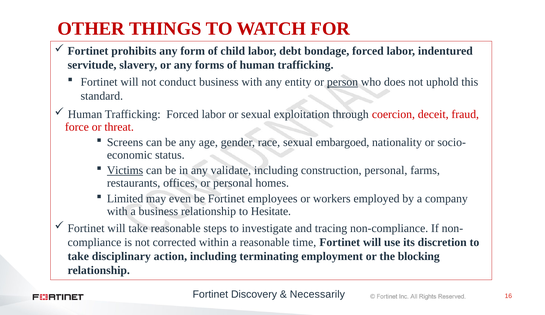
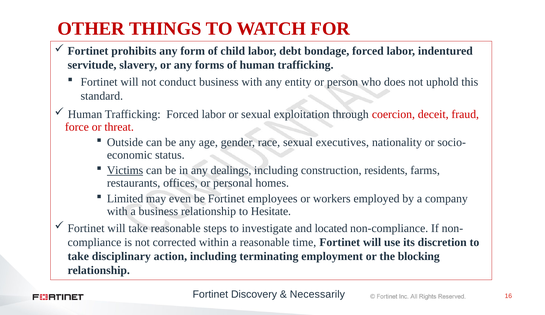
person underline: present -> none
Screens: Screens -> Outside
embargoed: embargoed -> executives
validate: validate -> dealings
construction personal: personal -> residents
tracing: tracing -> located
